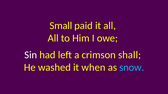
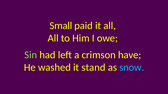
Sin colour: white -> light green
shall: shall -> have
when: when -> stand
